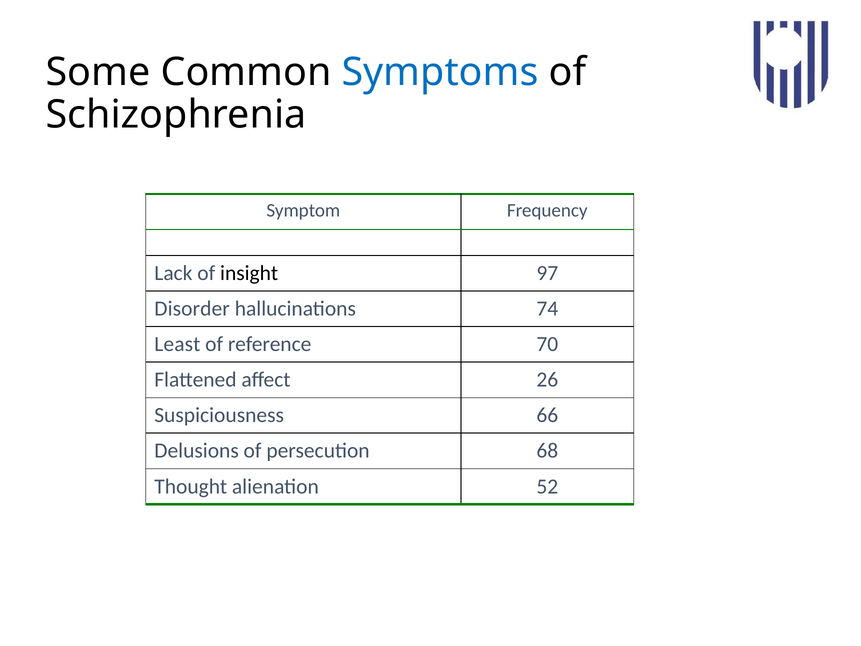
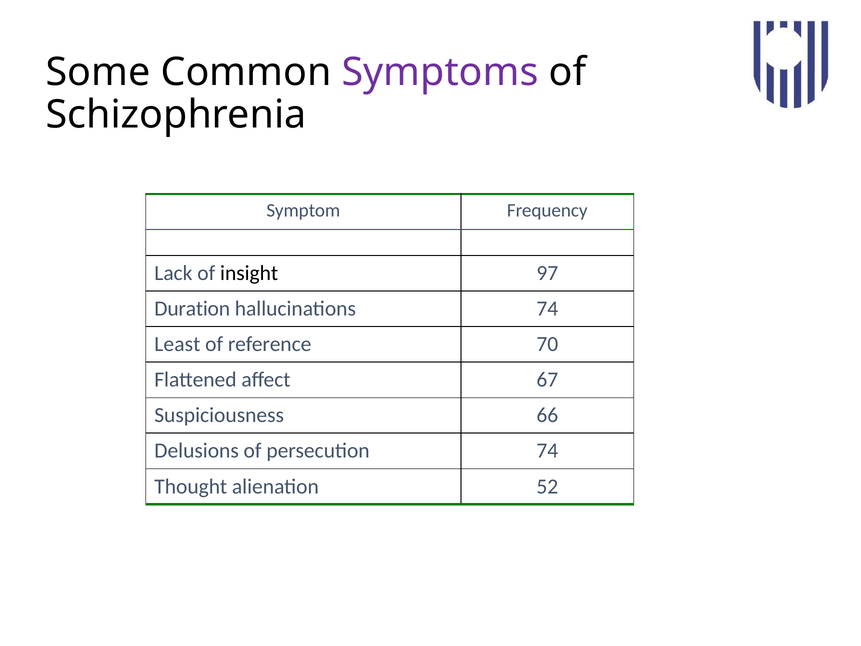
Symptoms colour: blue -> purple
Disorder: Disorder -> Duration
26: 26 -> 67
persecution 68: 68 -> 74
